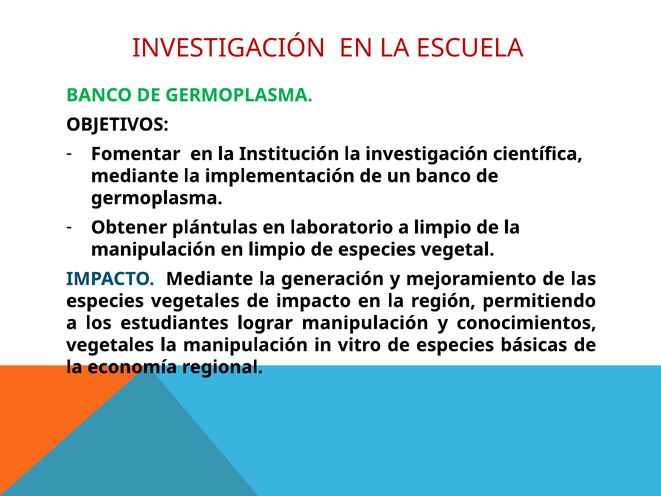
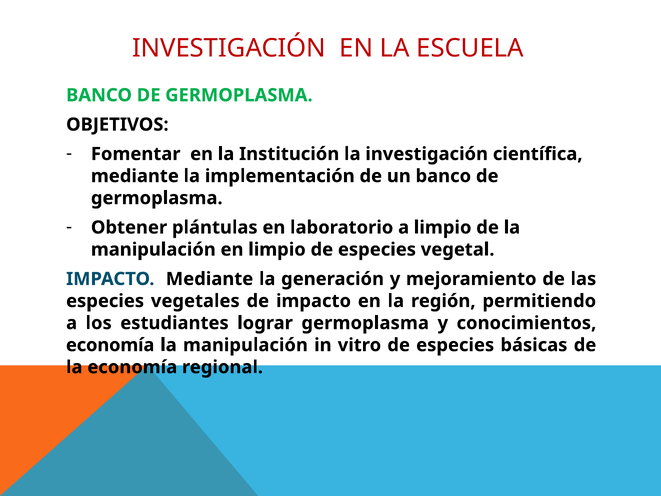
lograr manipulación: manipulación -> germoplasma
vegetales at (110, 345): vegetales -> economía
